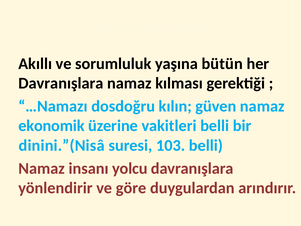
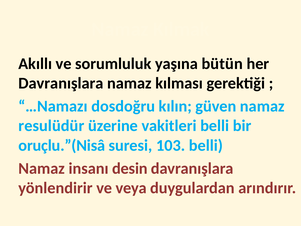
ekonomik: ekonomik -> resulüdür
dinini.”(Nisâ: dinini.”(Nisâ -> oruçlu.”(Nisâ
yolcu: yolcu -> desin
göre: göre -> veya
